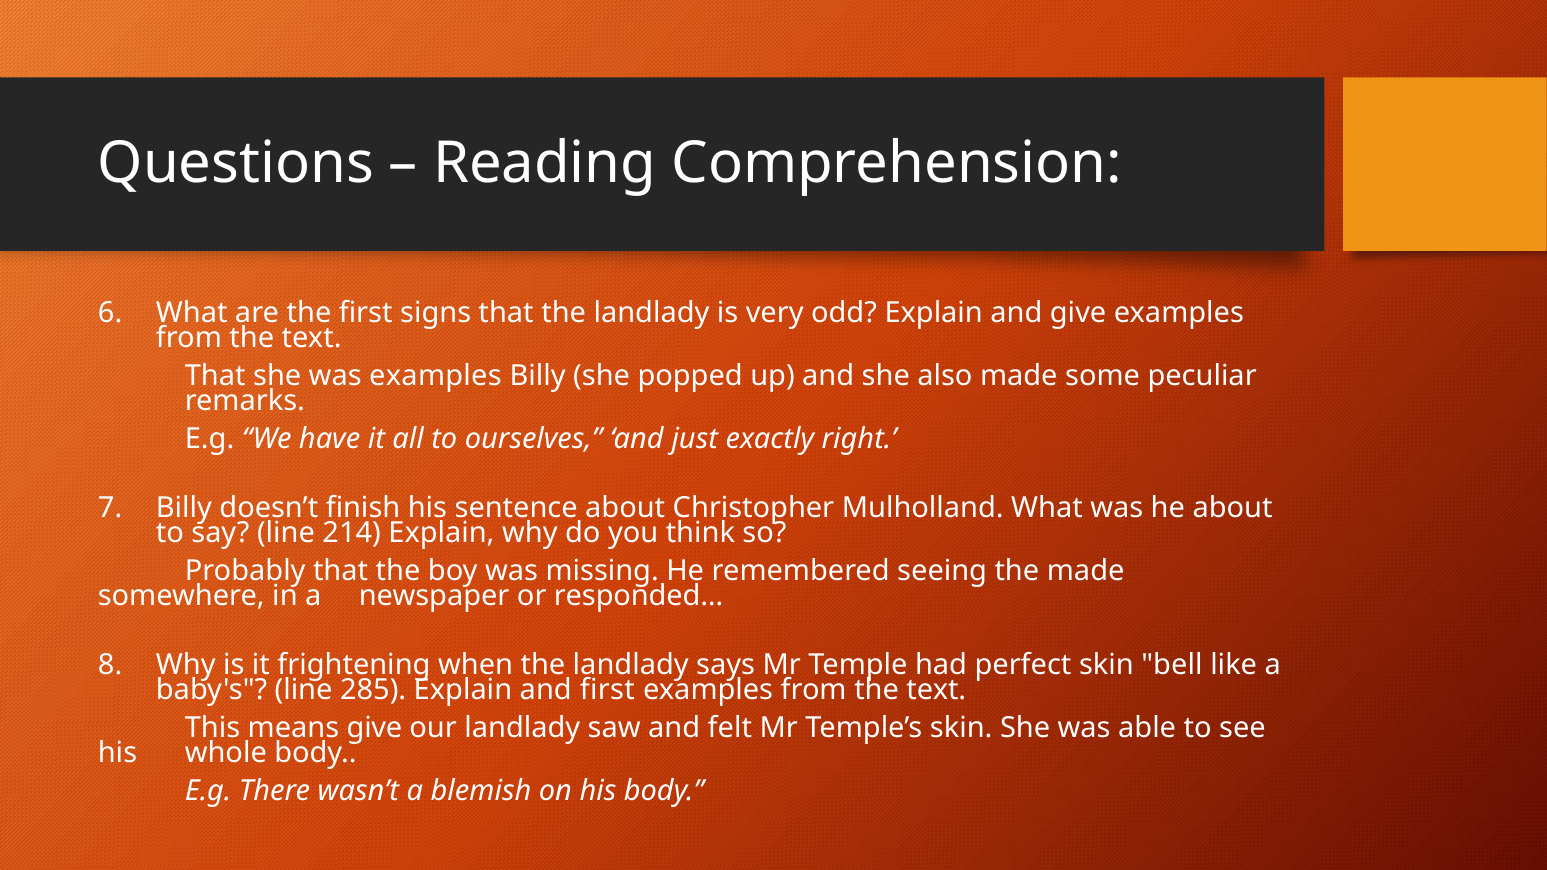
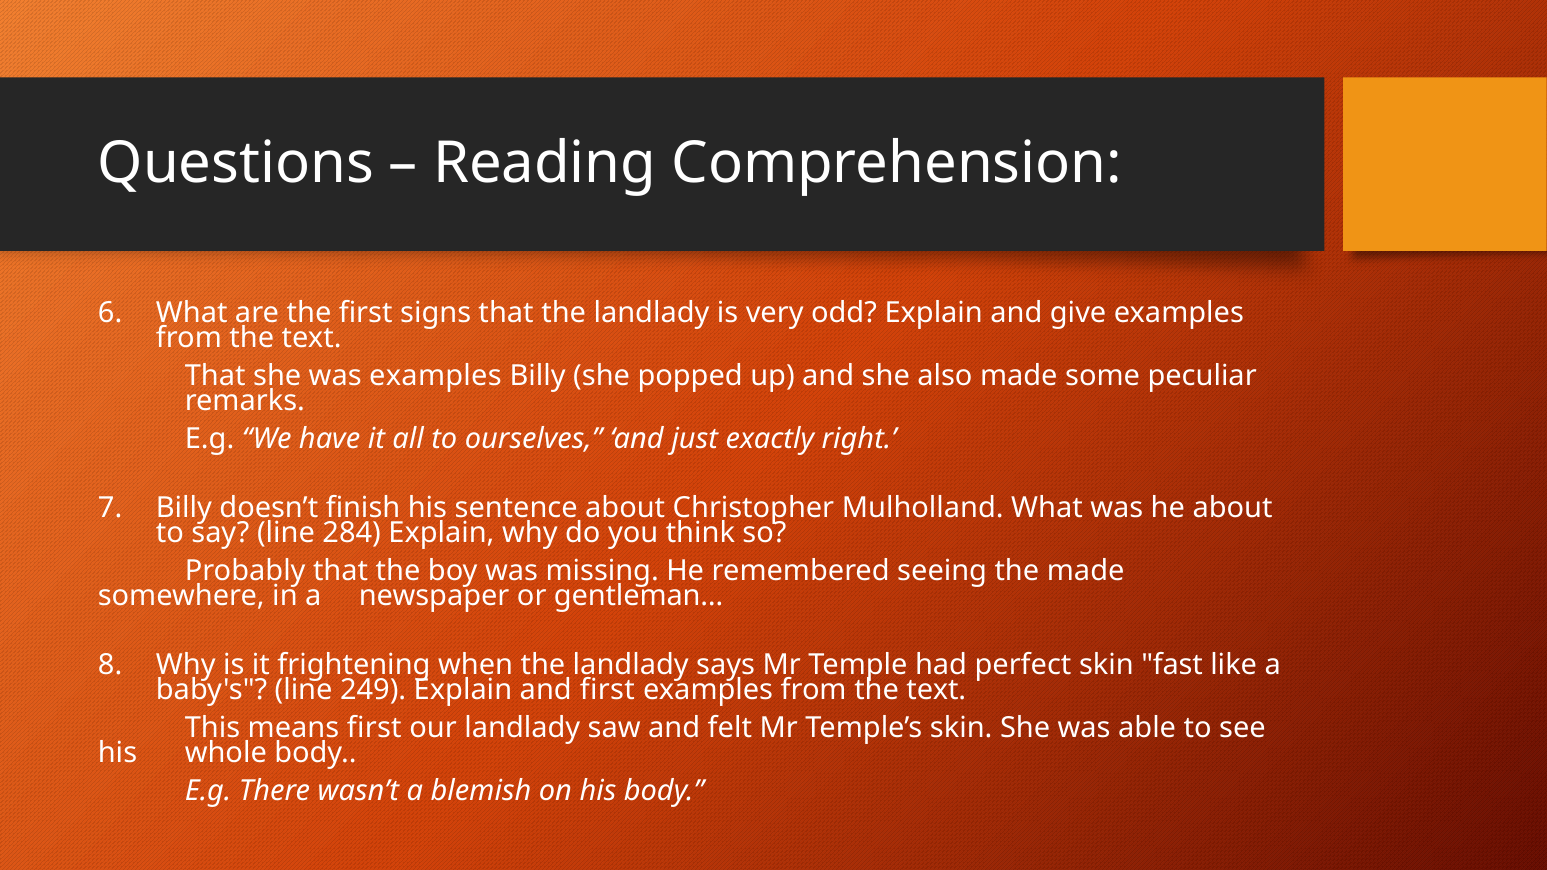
214: 214 -> 284
responded…: responded… -> gentleman…
bell: bell -> fast
285: 285 -> 249
means give: give -> first
